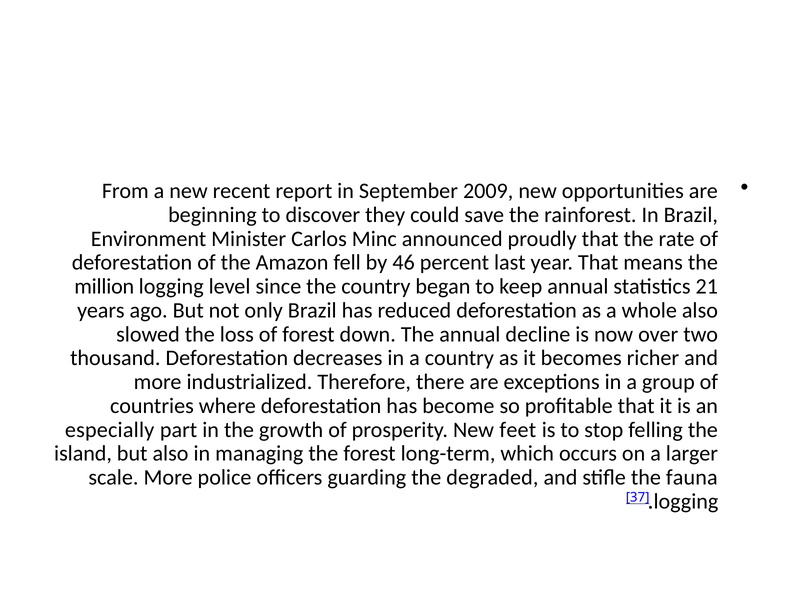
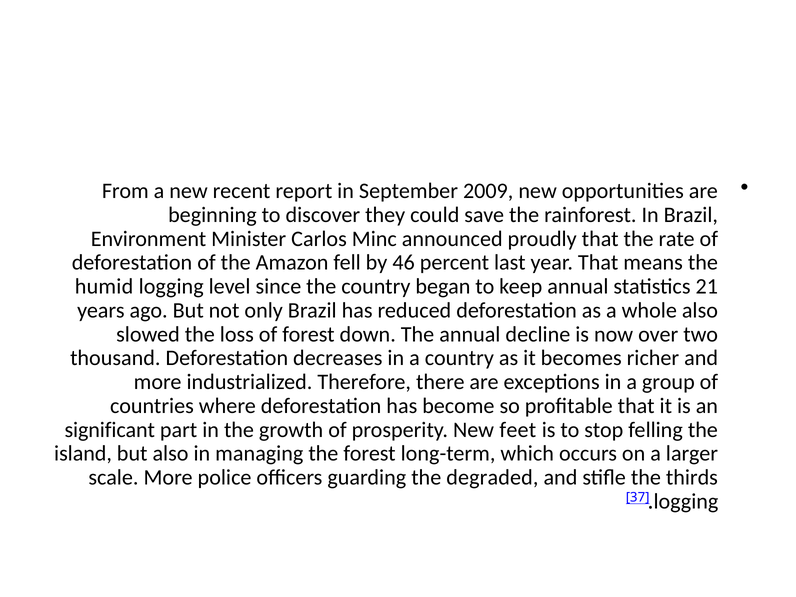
million: million -> humid
especially: especially -> significant
fauna: fauna -> thirds
